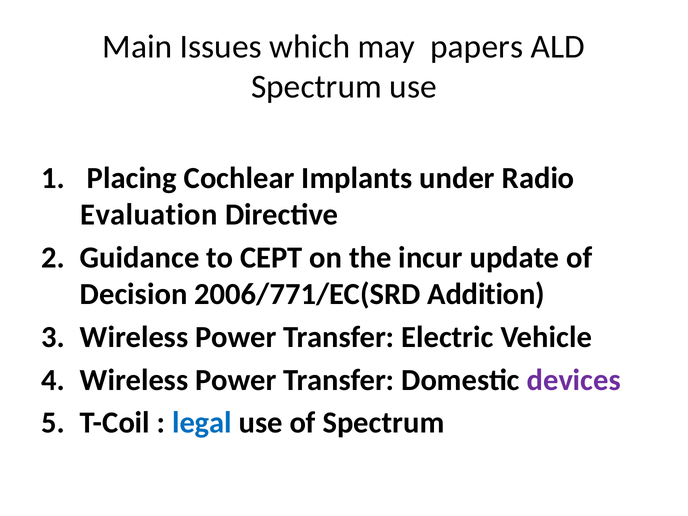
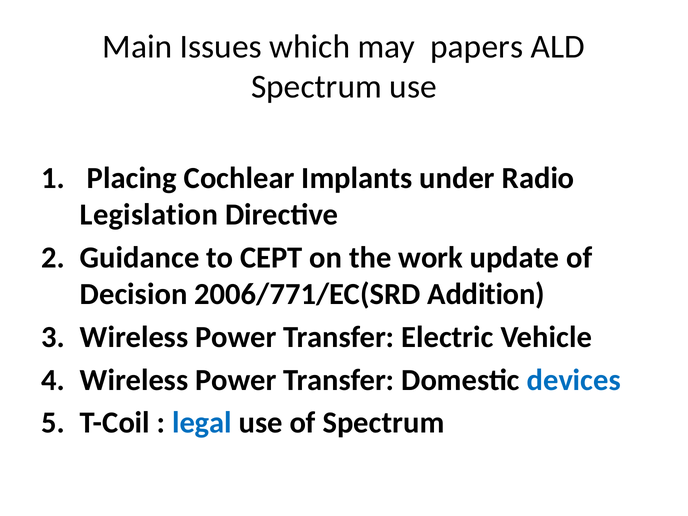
Evaluation: Evaluation -> Legislation
incur: incur -> work
devices colour: purple -> blue
